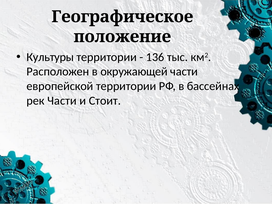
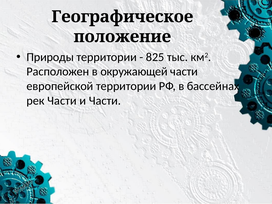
Культуры: Культуры -> Природы
136: 136 -> 825
и Стоит: Стоит -> Части
